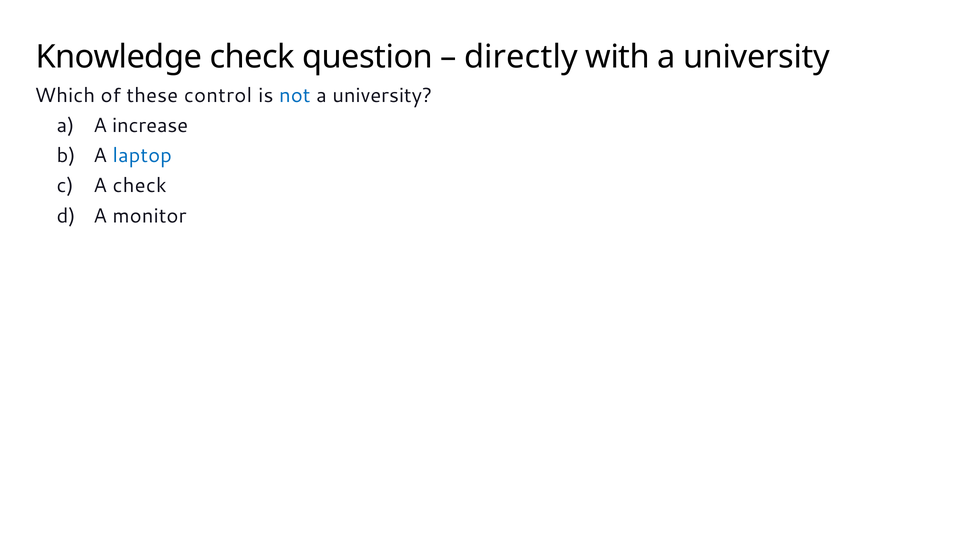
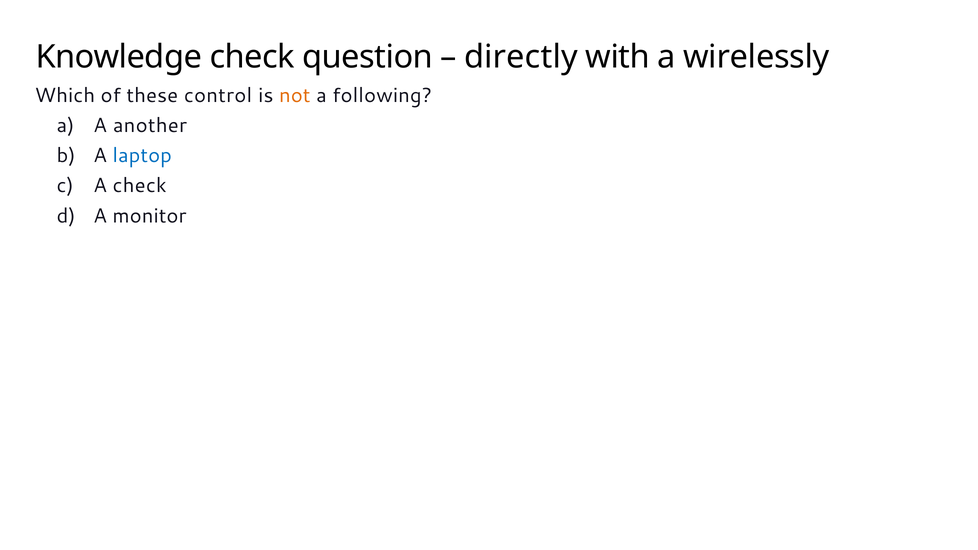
with a university: university -> wirelessly
not colour: blue -> orange
university at (382, 95): university -> following
increase: increase -> another
